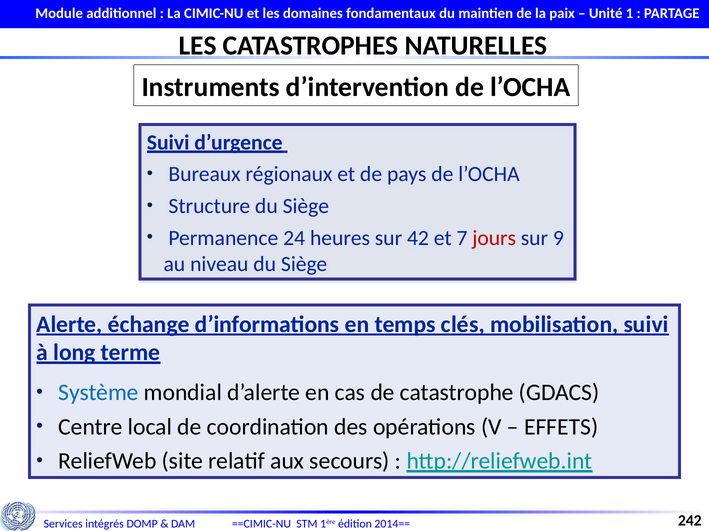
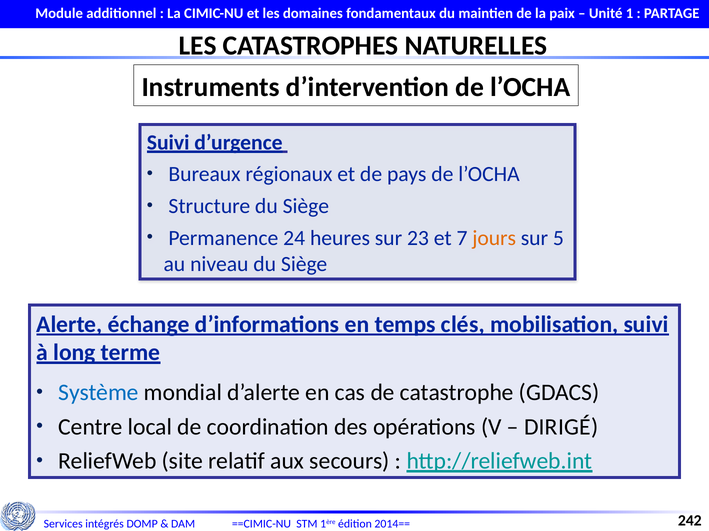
42: 42 -> 23
jours colour: red -> orange
9: 9 -> 5
EFFETS: EFFETS -> DIRIGÉ
